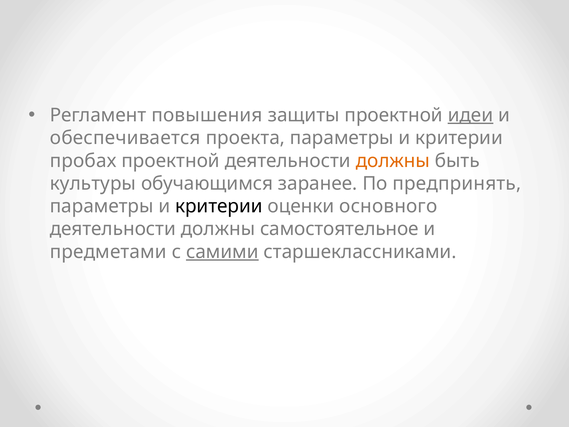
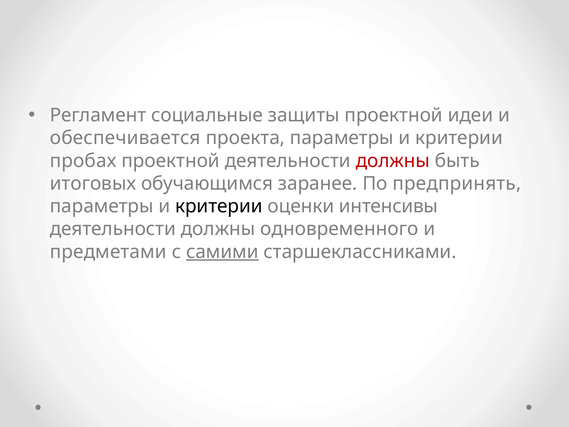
повышения: повышения -> социальные
идеи underline: present -> none
должны at (393, 161) colour: orange -> red
культуры: культуры -> итоговых
основного: основного -> интенсивы
самостоятельное: самостоятельное -> одновременного
